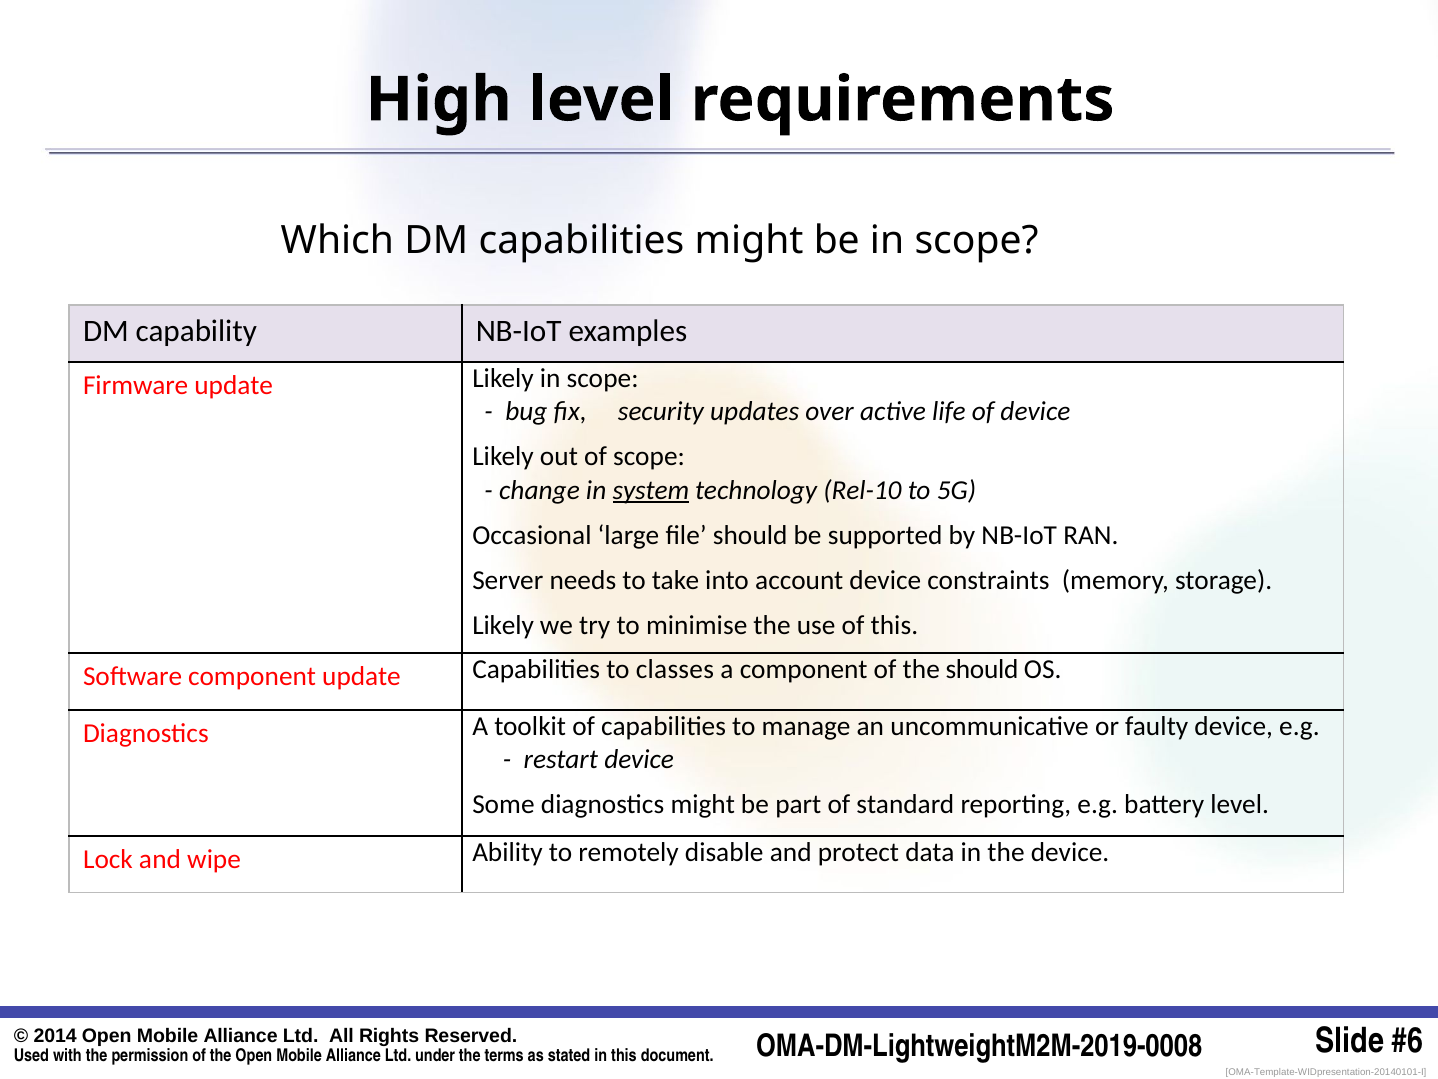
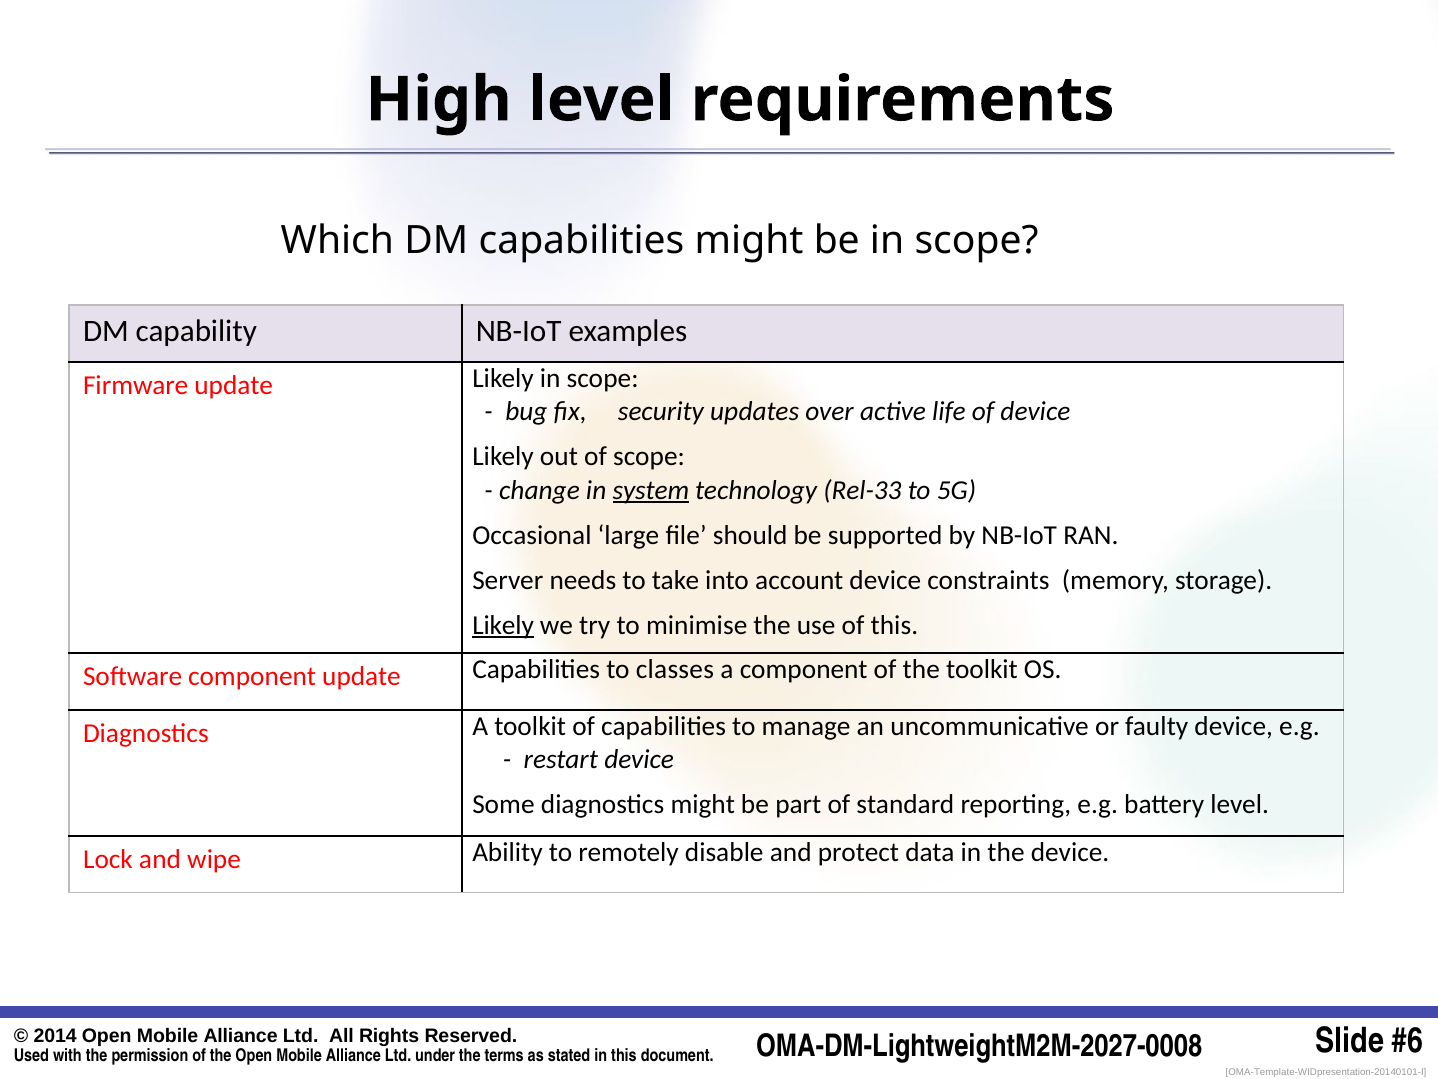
Rel-10: Rel-10 -> Rel-33
Likely at (503, 625) underline: none -> present
the should: should -> toolkit
OMA-DM-LightweightM2M-2019-0008: OMA-DM-LightweightM2M-2019-0008 -> OMA-DM-LightweightM2M-2027-0008
